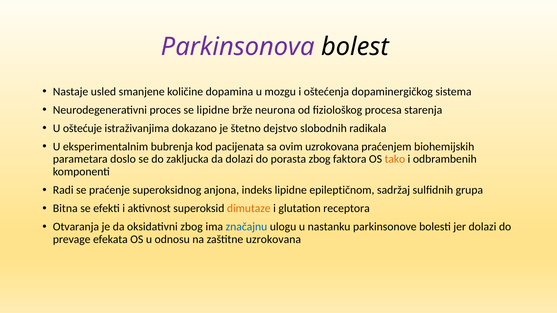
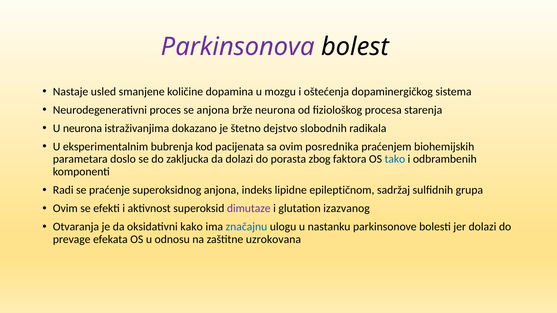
se lipidne: lipidne -> anjona
U oštećuje: oštećuje -> neurona
ovim uzrokovana: uzrokovana -> posrednika
tako colour: orange -> blue
Bitna at (65, 209): Bitna -> Ovim
dimutaze colour: orange -> purple
receptora: receptora -> izazvanog
oksidativni zbog: zbog -> kako
